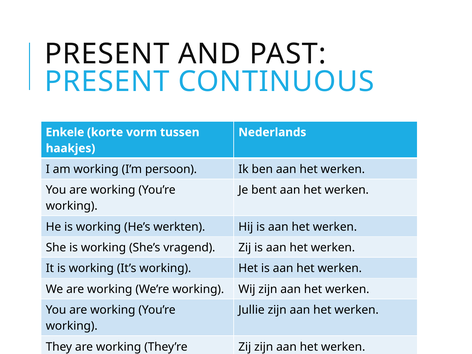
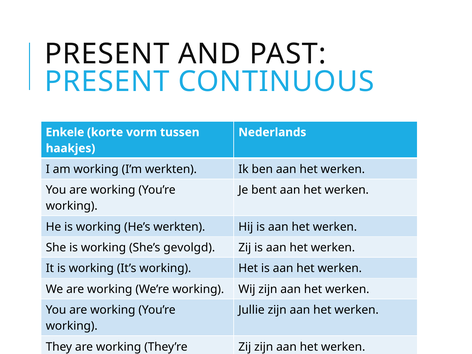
I’m persoon: persoon -> werkten
vragend: vragend -> gevolgd
